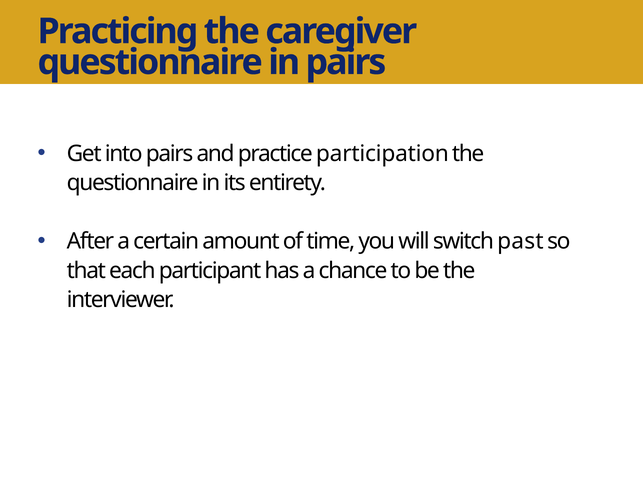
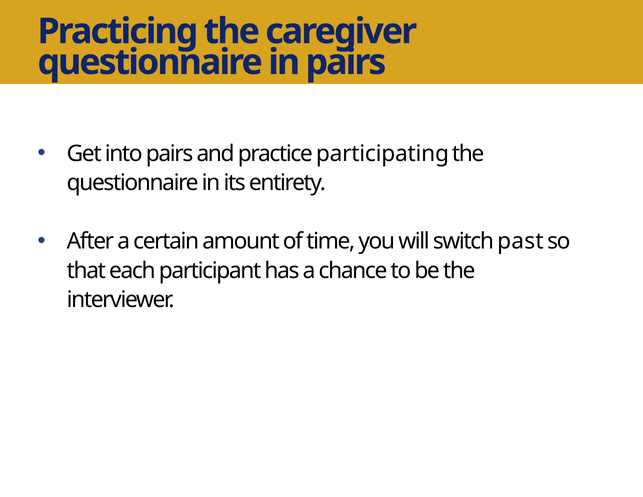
participation: participation -> participating
